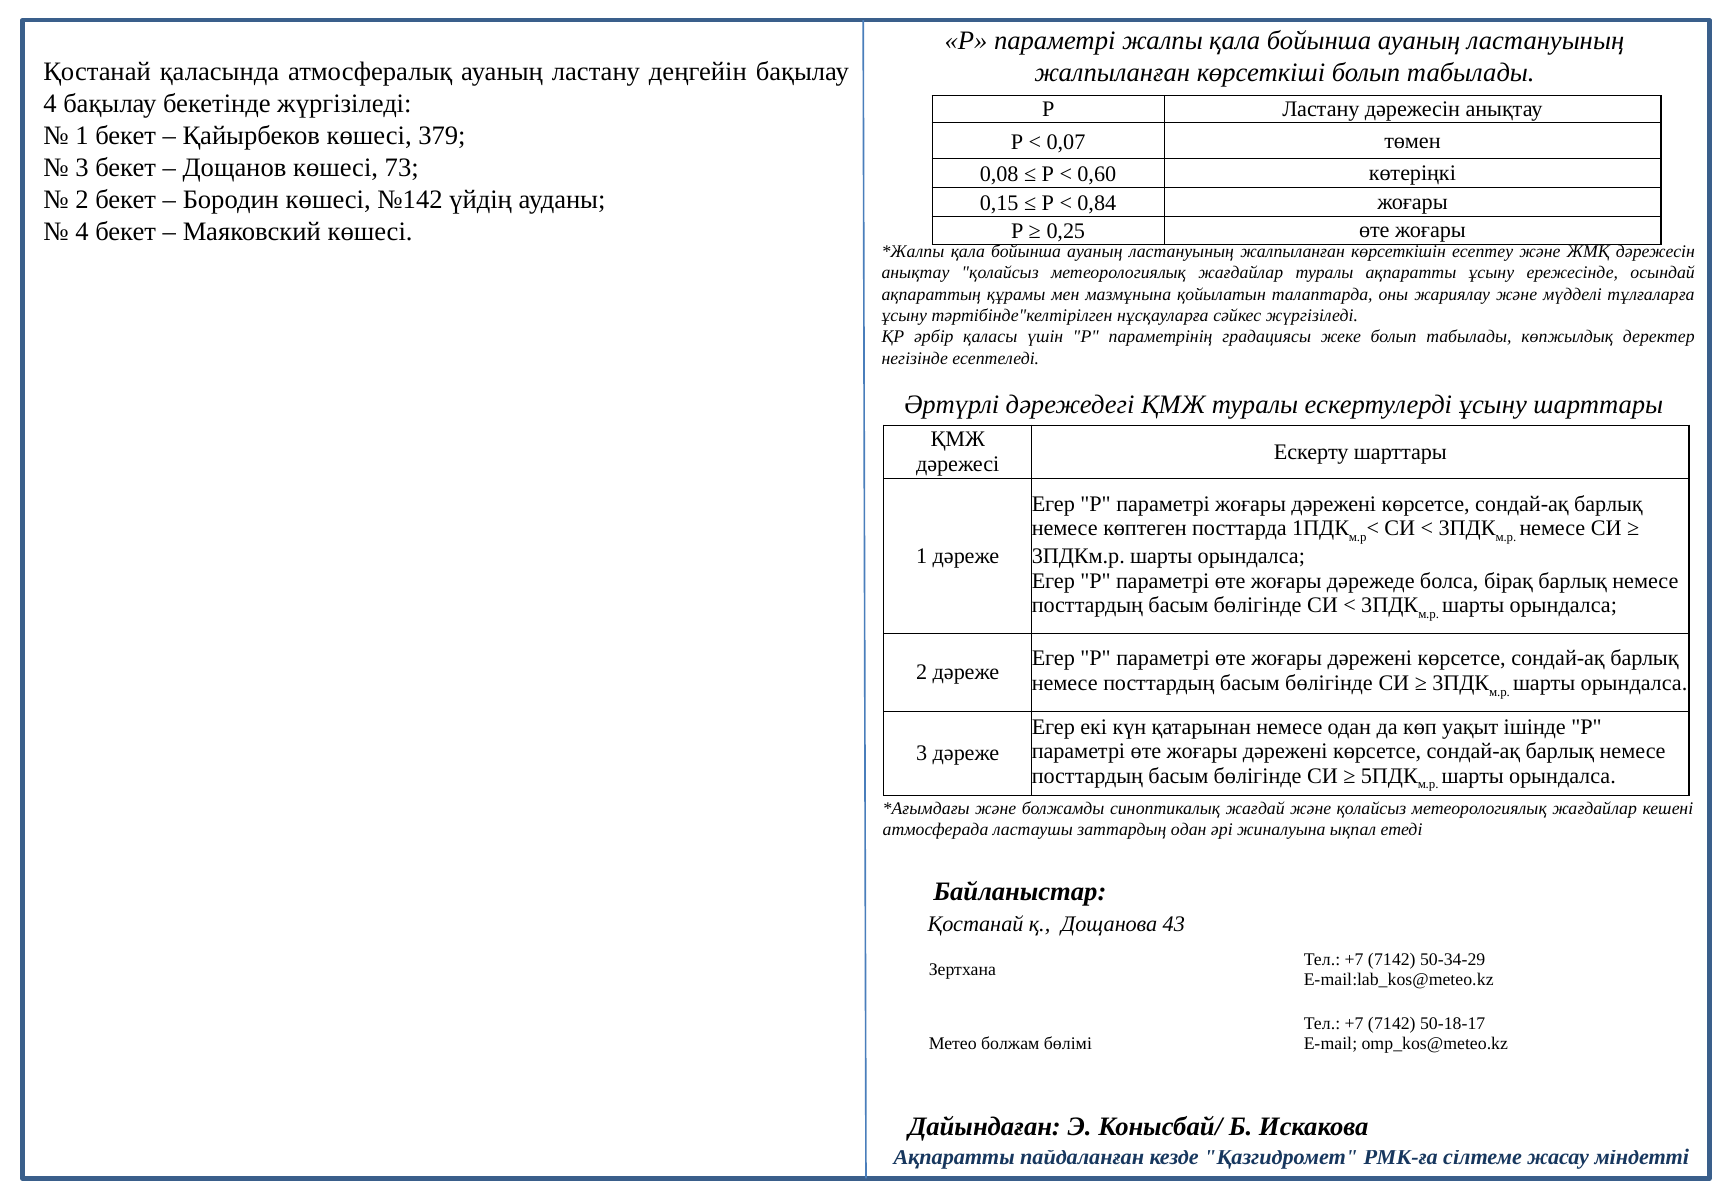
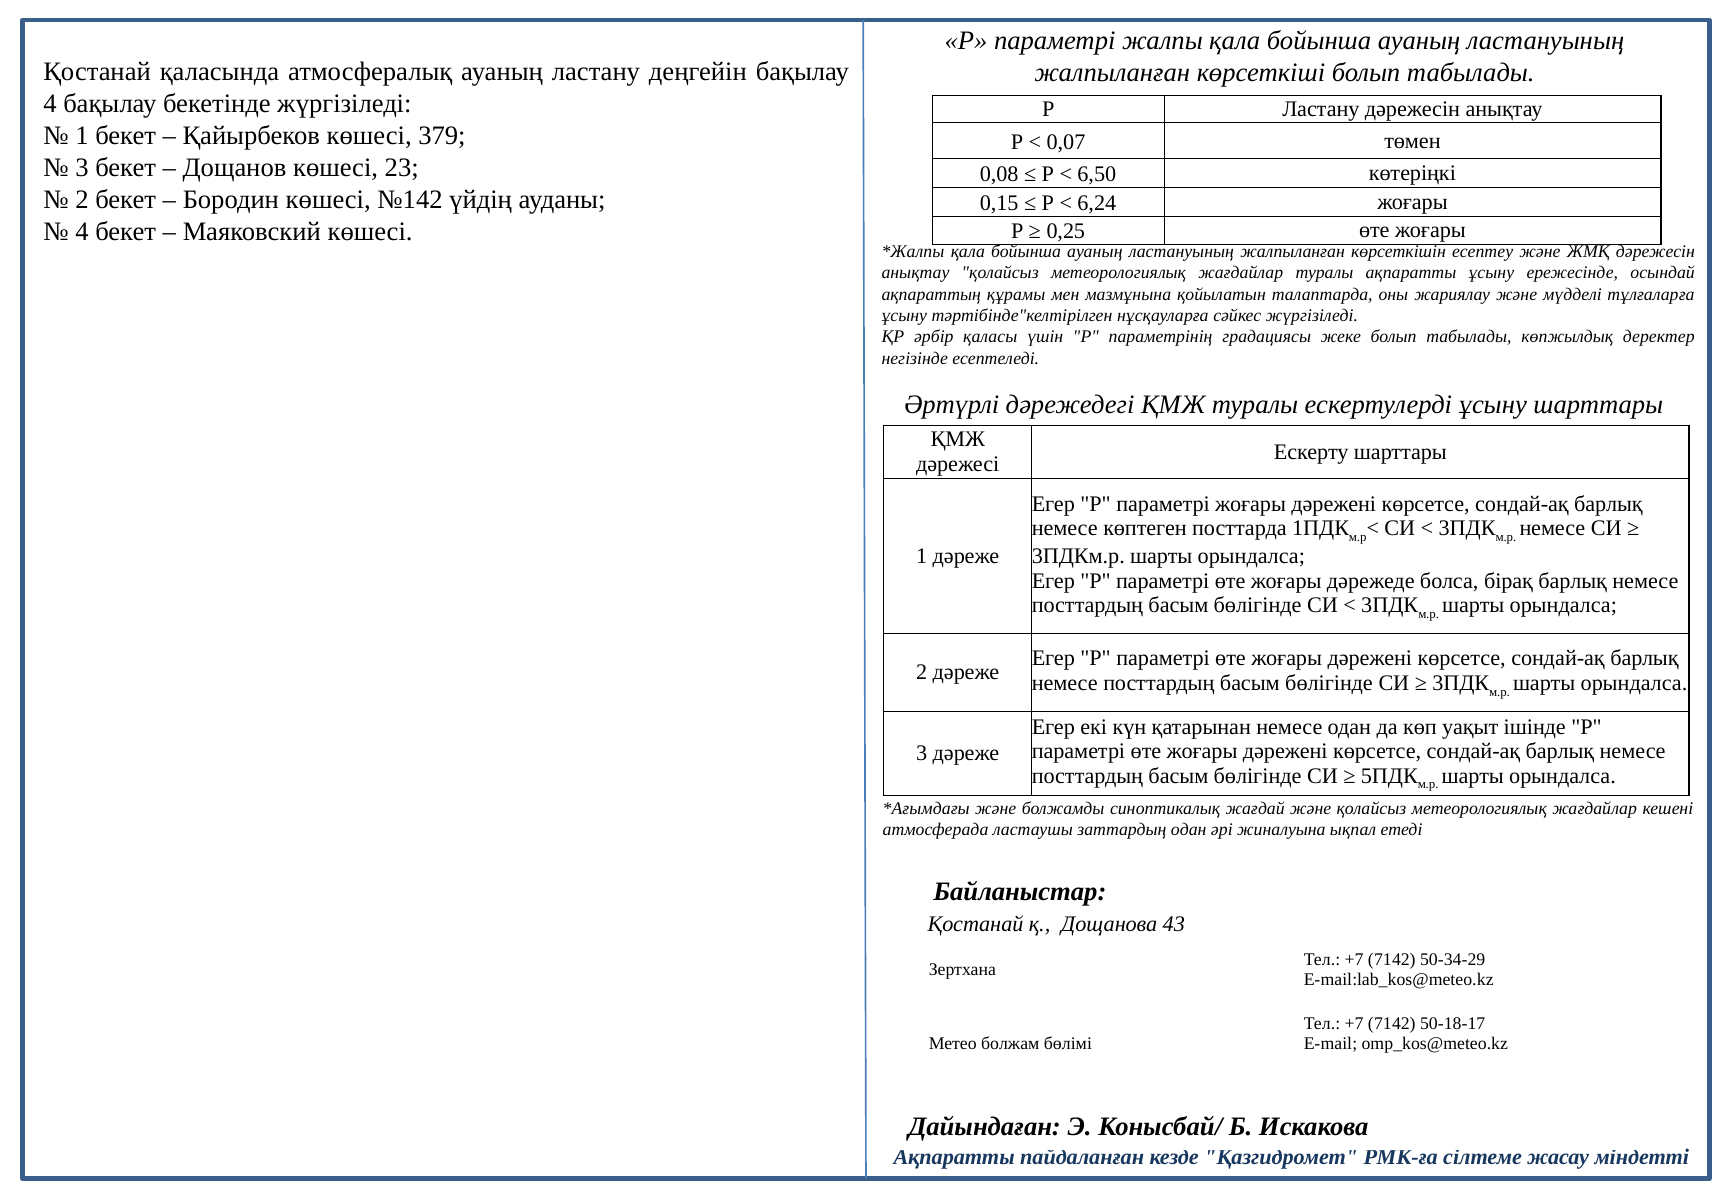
73: 73 -> 23
0,60: 0,60 -> 6,50
0,84: 0,84 -> 6,24
